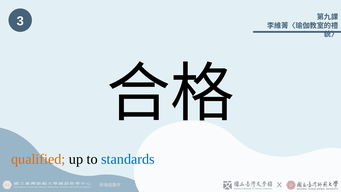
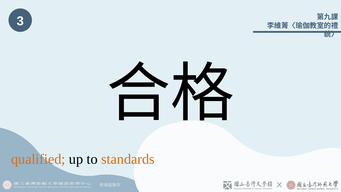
standards colour: blue -> orange
